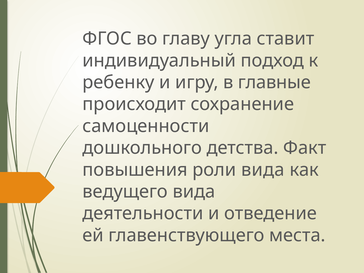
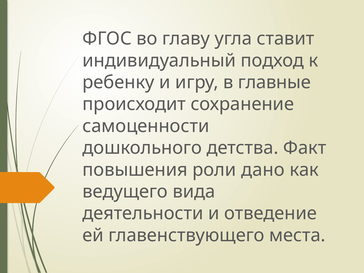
роли вида: вида -> дано
